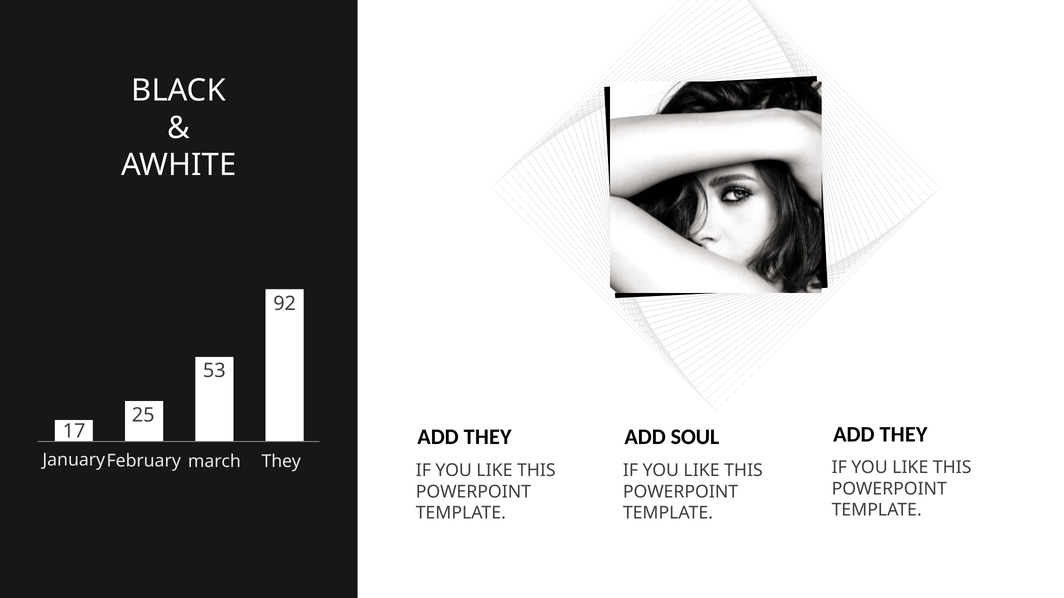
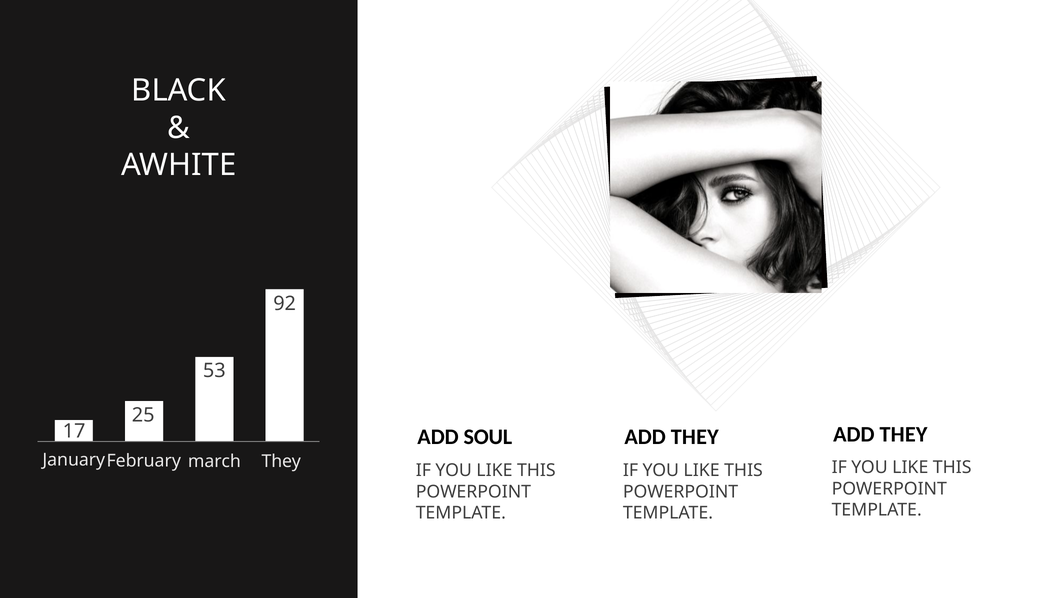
THEY at (488, 437): THEY -> SOUL
SOUL at (695, 437): SOUL -> THEY
